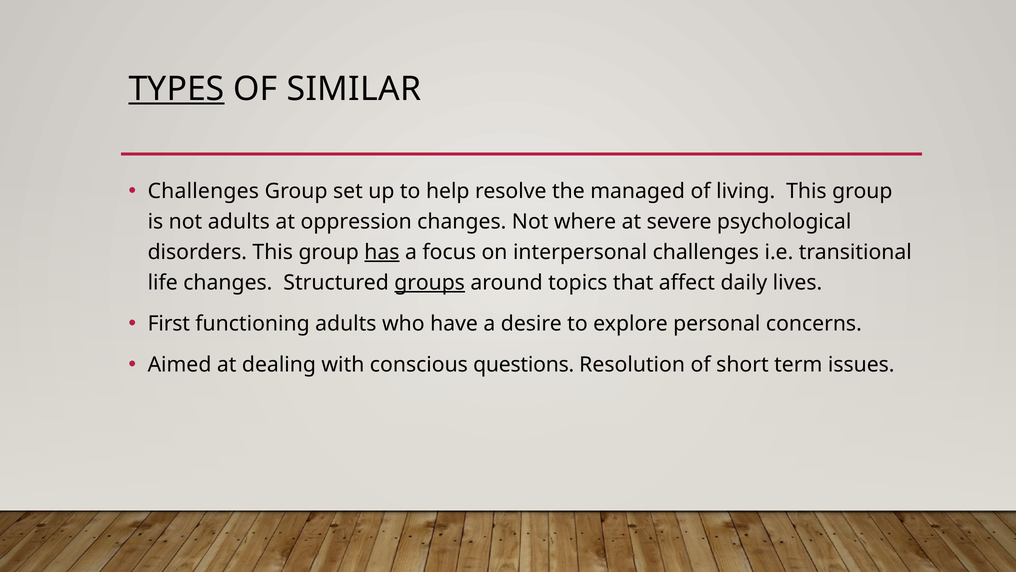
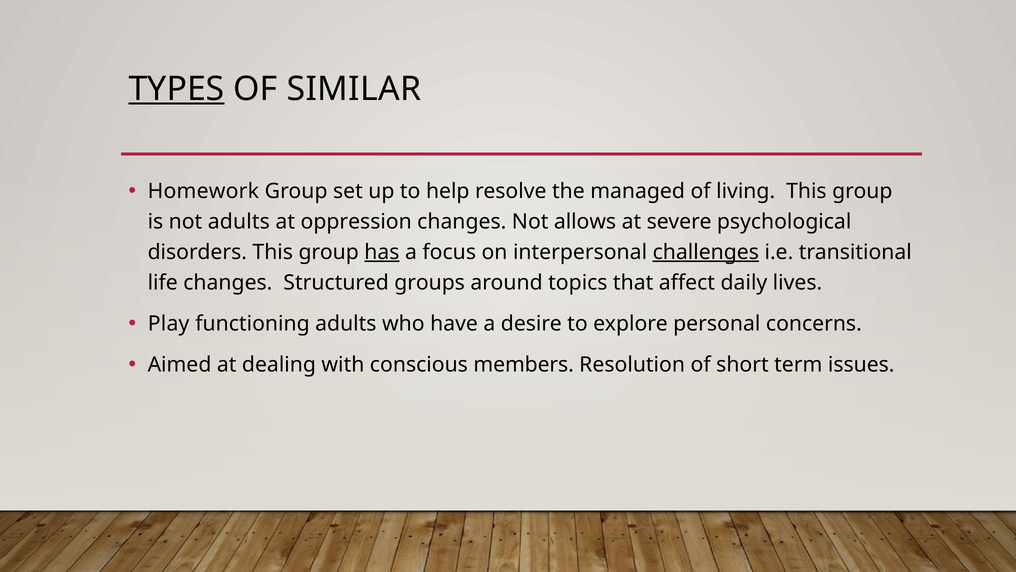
Challenges at (203, 191): Challenges -> Homework
where: where -> allows
challenges at (706, 252) underline: none -> present
groups underline: present -> none
First: First -> Play
questions: questions -> members
